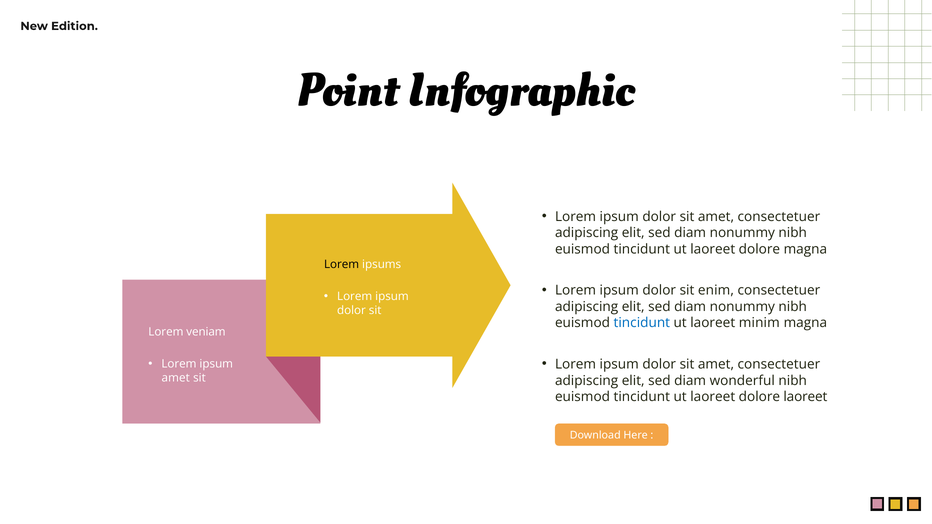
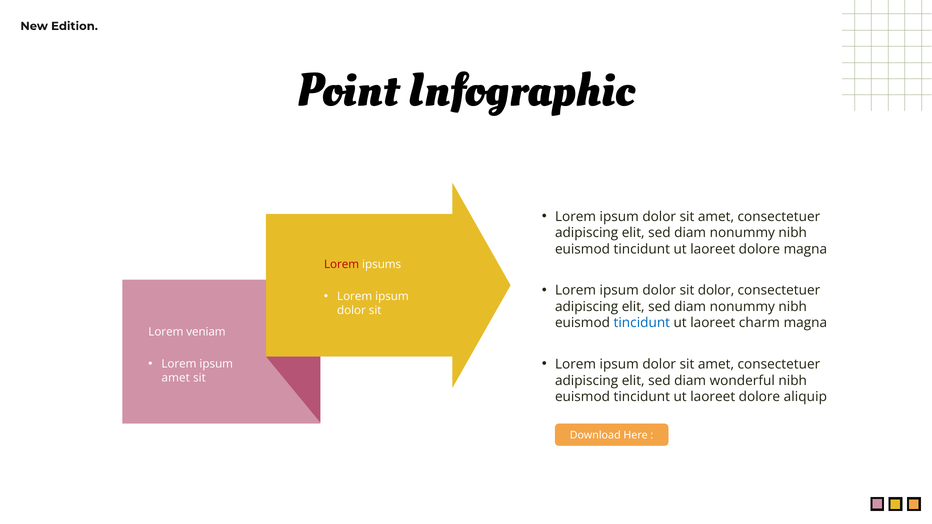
Lorem at (342, 265) colour: black -> red
sit enim: enim -> dolor
minim: minim -> charm
dolore laoreet: laoreet -> aliquip
